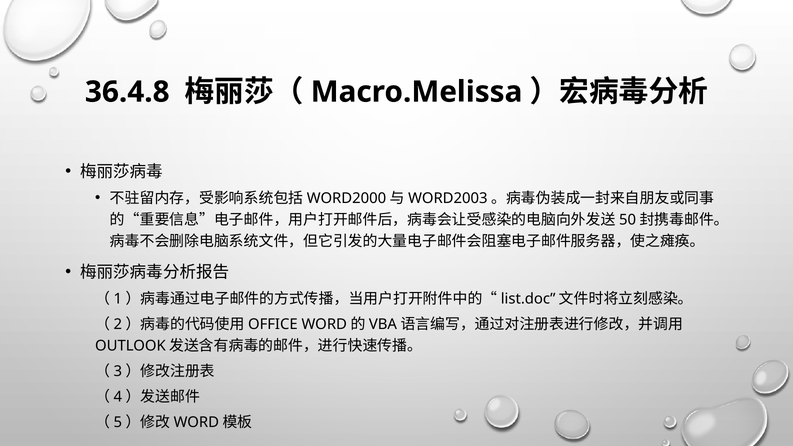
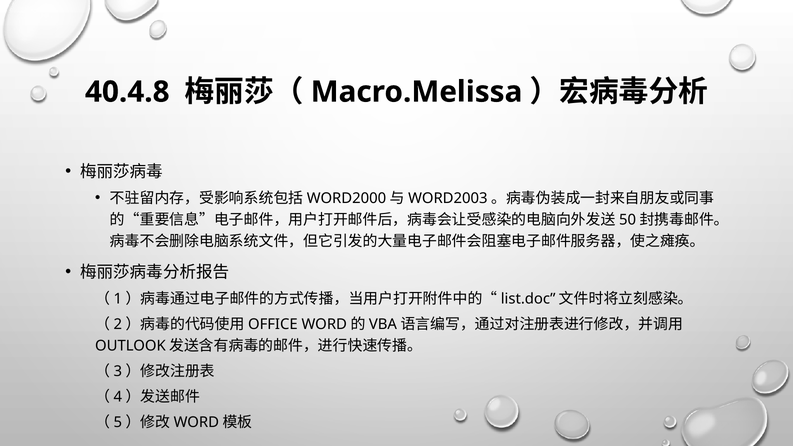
36.4.8: 36.4.8 -> 40.4.8
